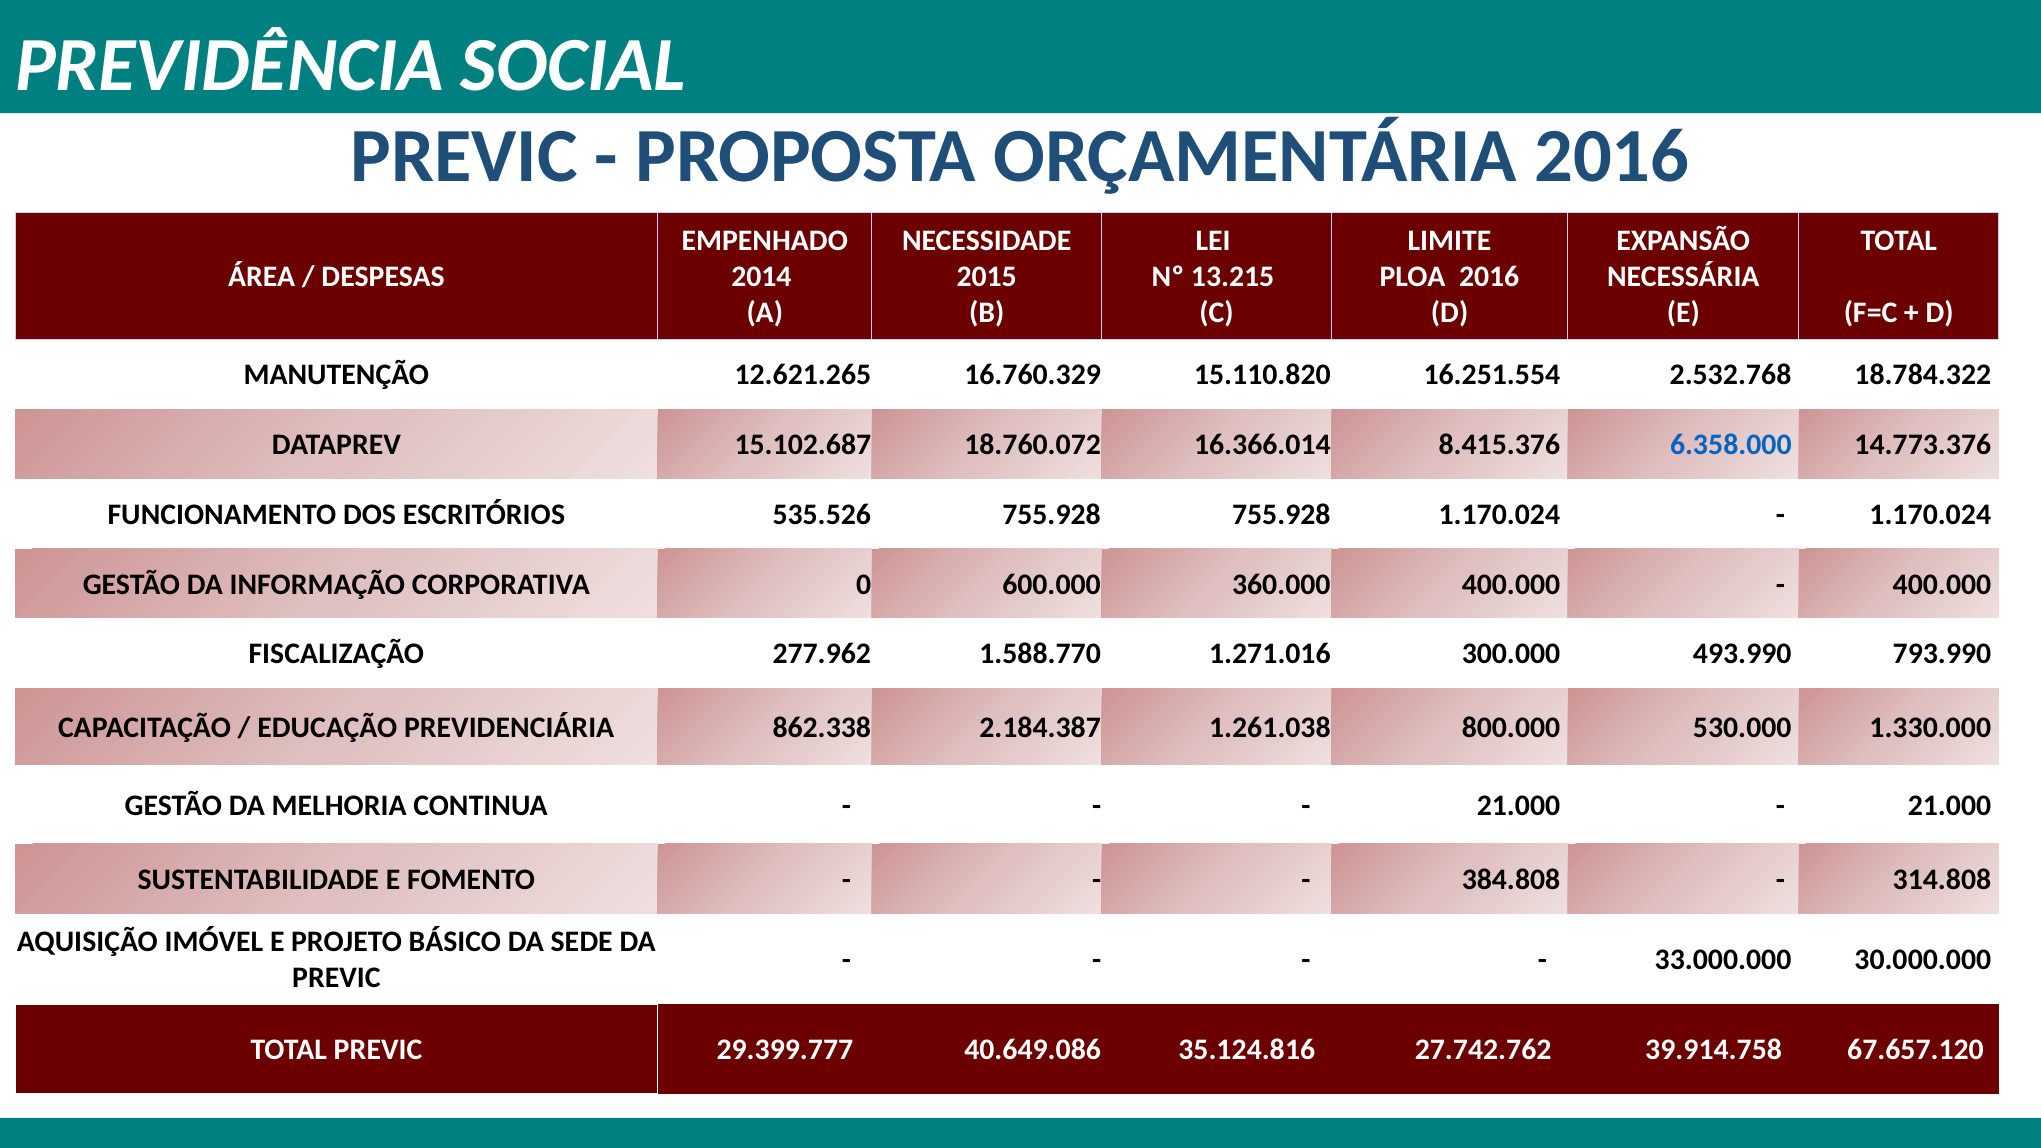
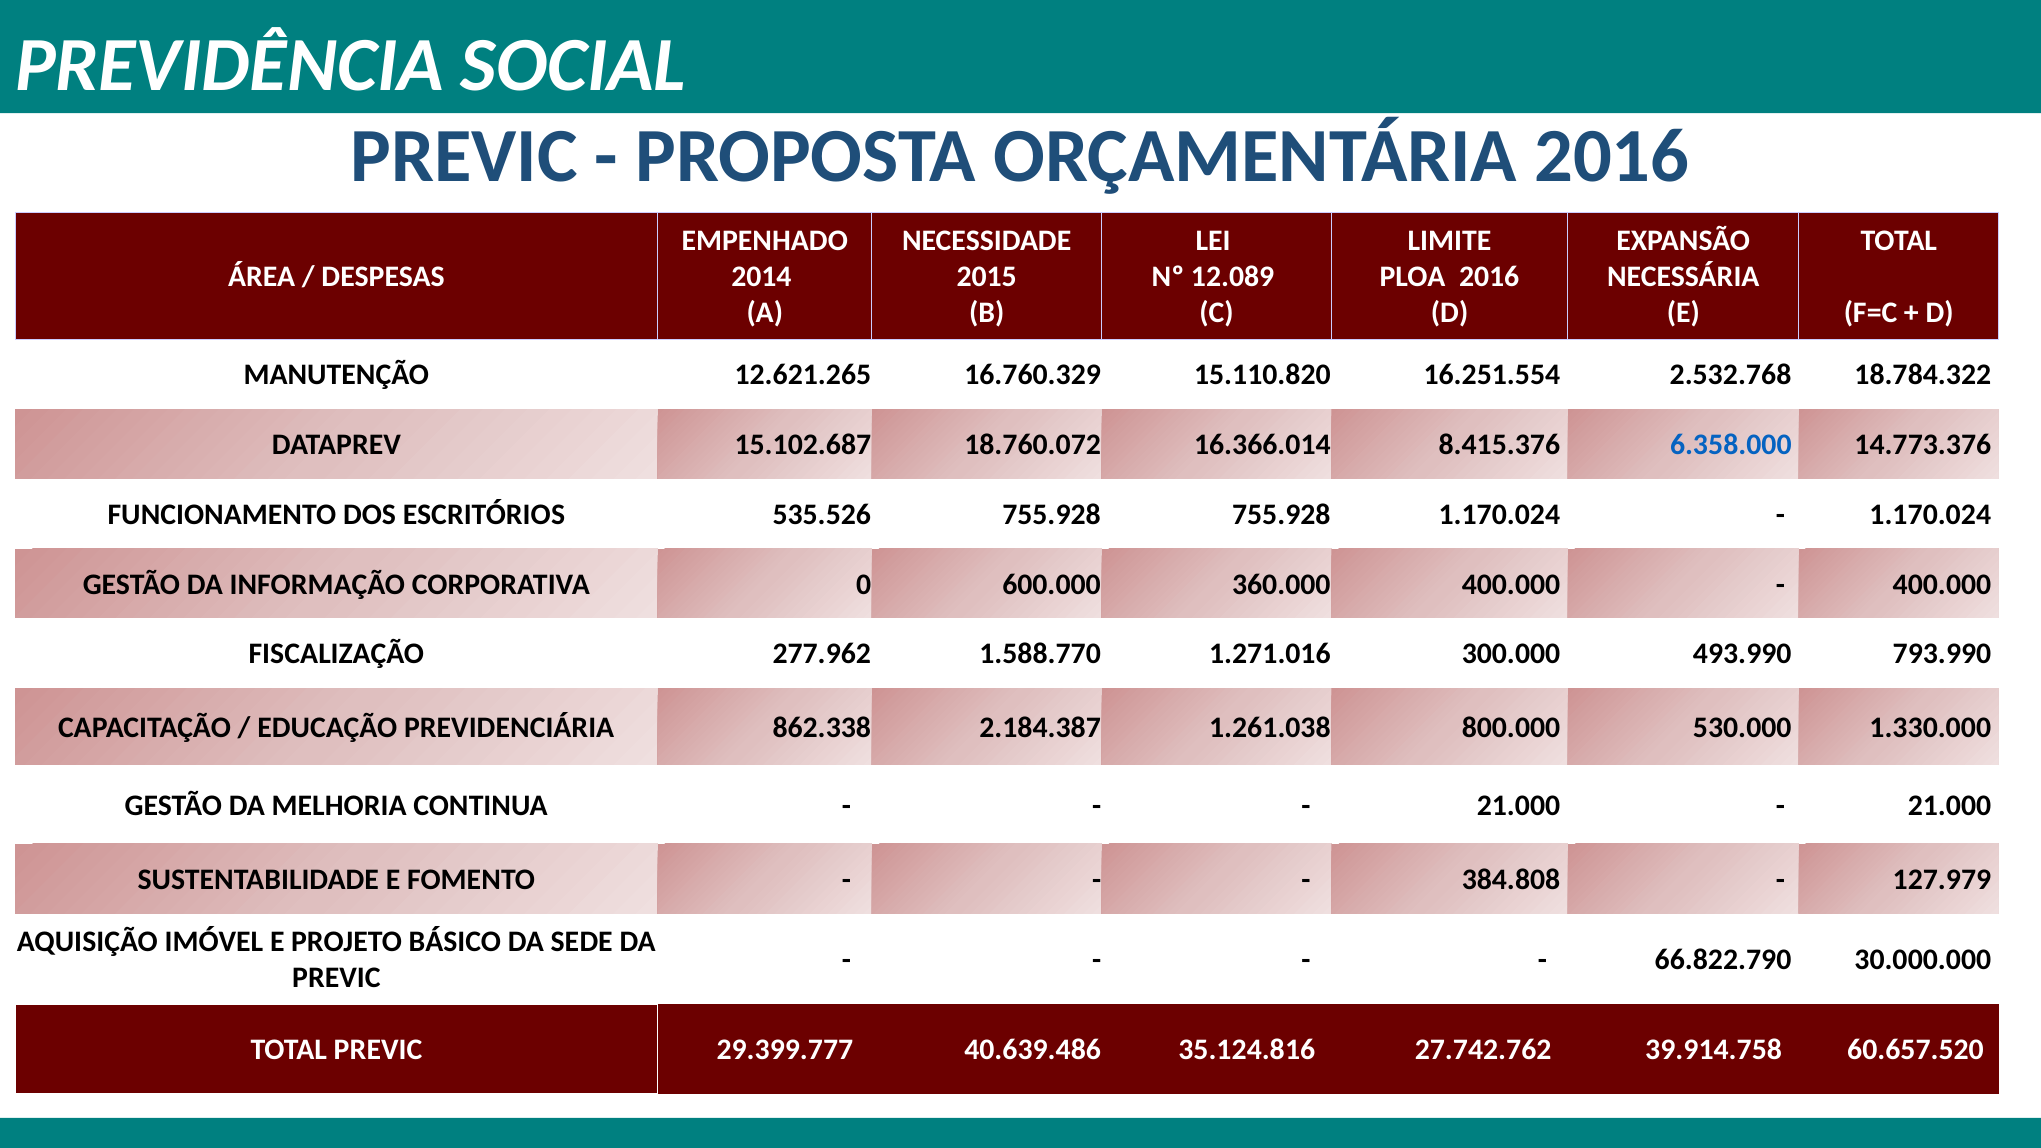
13.215: 13.215 -> 12.089
314.808: 314.808 -> 127.979
33.000.000: 33.000.000 -> 66.822.790
40.649.086: 40.649.086 -> 40.639.486
67.657.120: 67.657.120 -> 60.657.520
